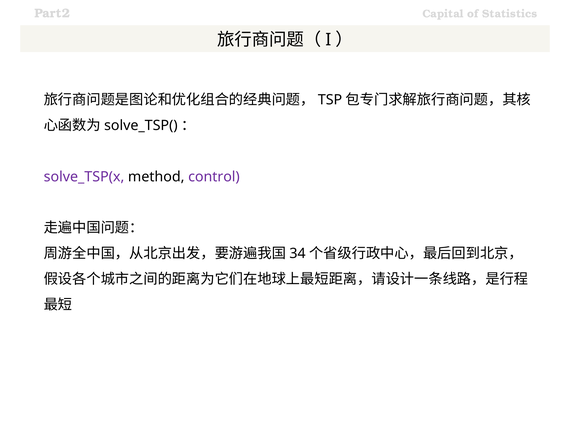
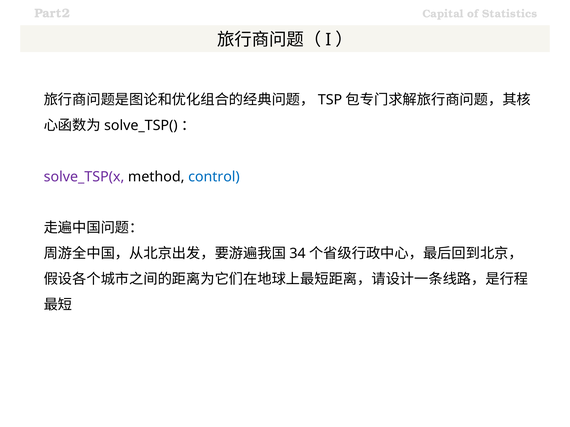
control colour: purple -> blue
